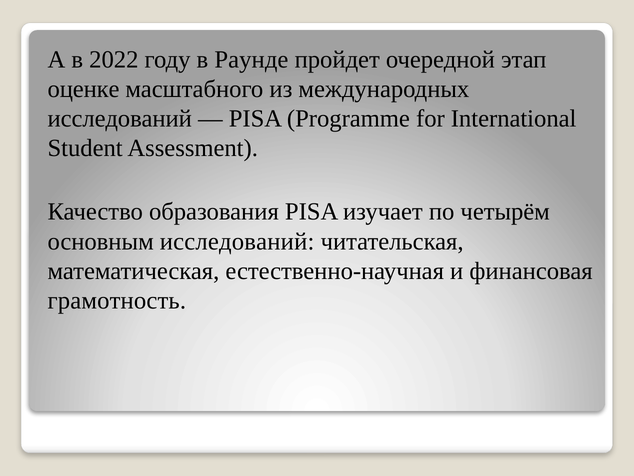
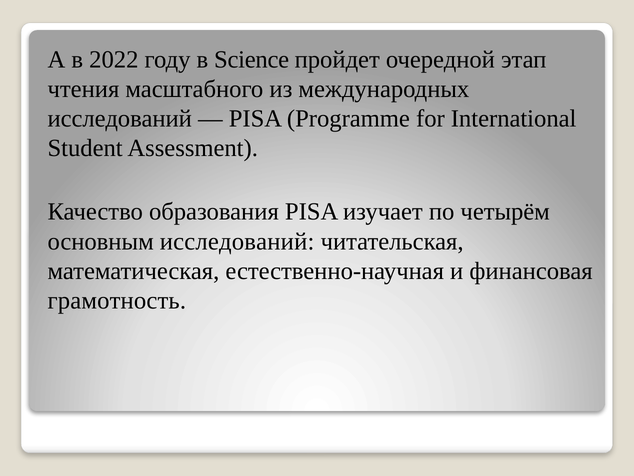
Раунде: Раунде -> Science
оценке: оценке -> чтения
